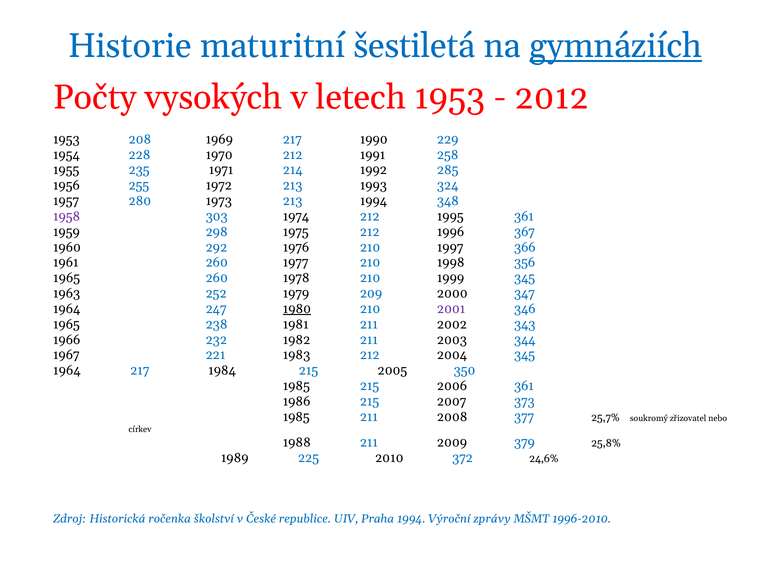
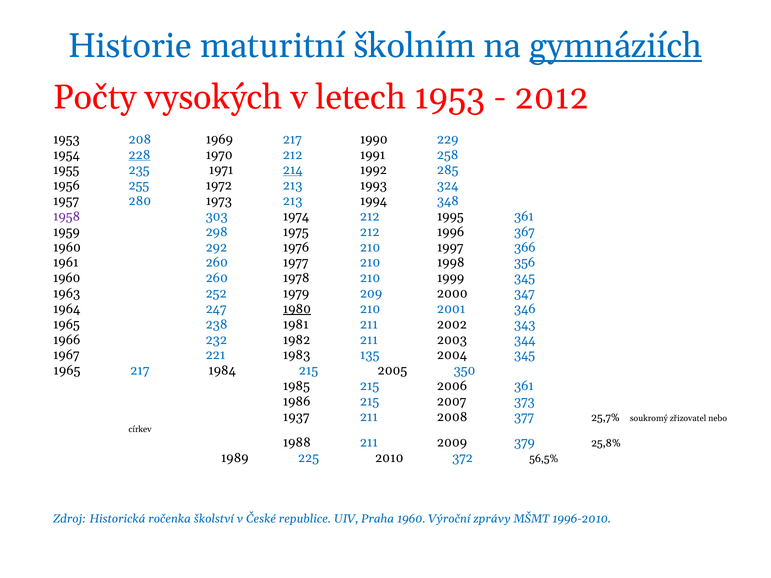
šestiletá: šestiletá -> školním
228 underline: none -> present
214 underline: none -> present
1965 at (67, 278): 1965 -> 1960
2001 colour: purple -> blue
1983 212: 212 -> 135
1964 at (67, 371): 1964 -> 1965
1985 at (296, 417): 1985 -> 1937
24,6%: 24,6% -> 56,5%
Praha 1994: 1994 -> 1960
